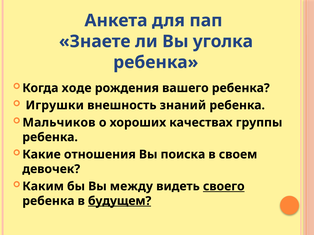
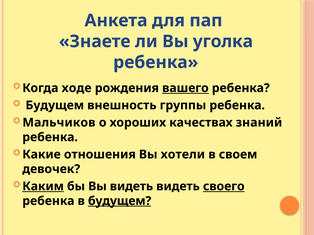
вашего underline: none -> present
Игрушки at (55, 106): Игрушки -> Будущем
знаний: знаний -> группы
группы: группы -> знаний
поиска: поиска -> хотели
Каким underline: none -> present
Вы между: между -> видеть
